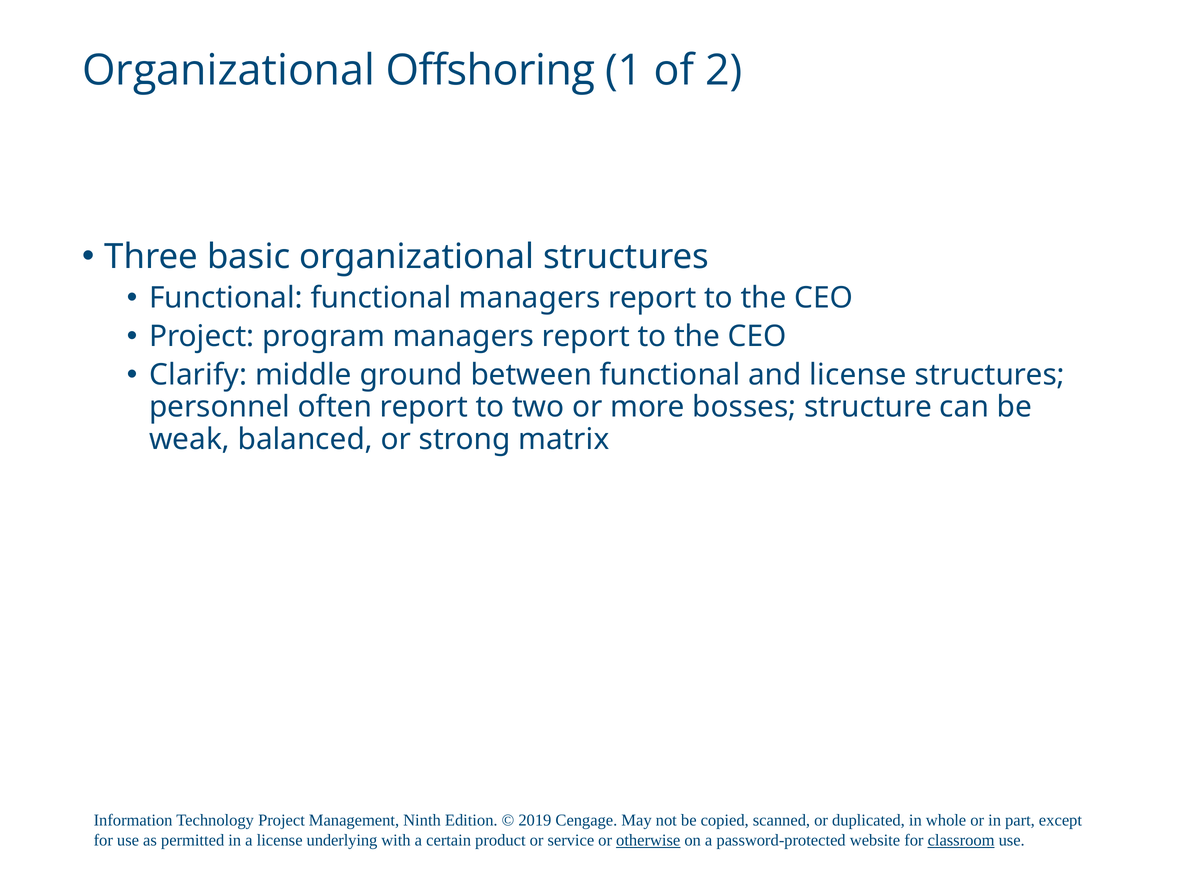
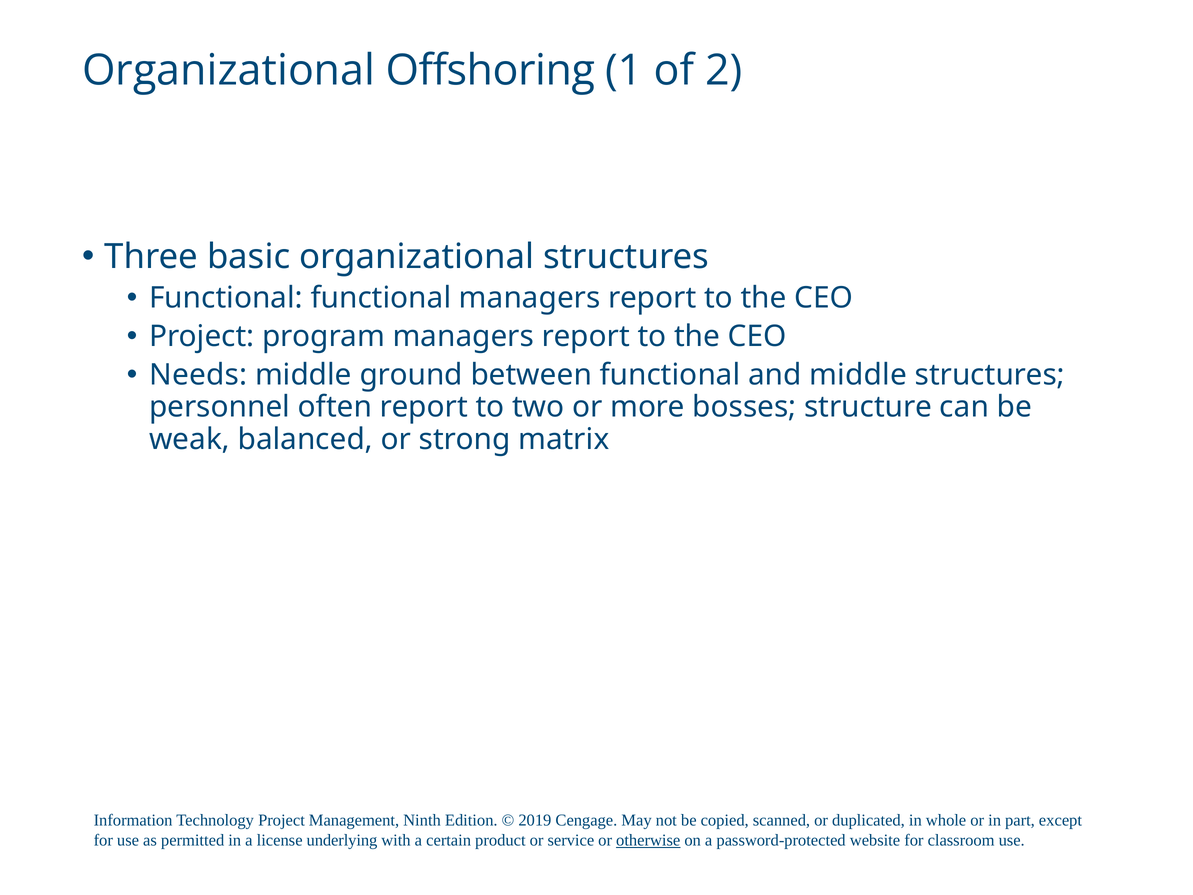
Clarify: Clarify -> Needs
and license: license -> middle
classroom underline: present -> none
